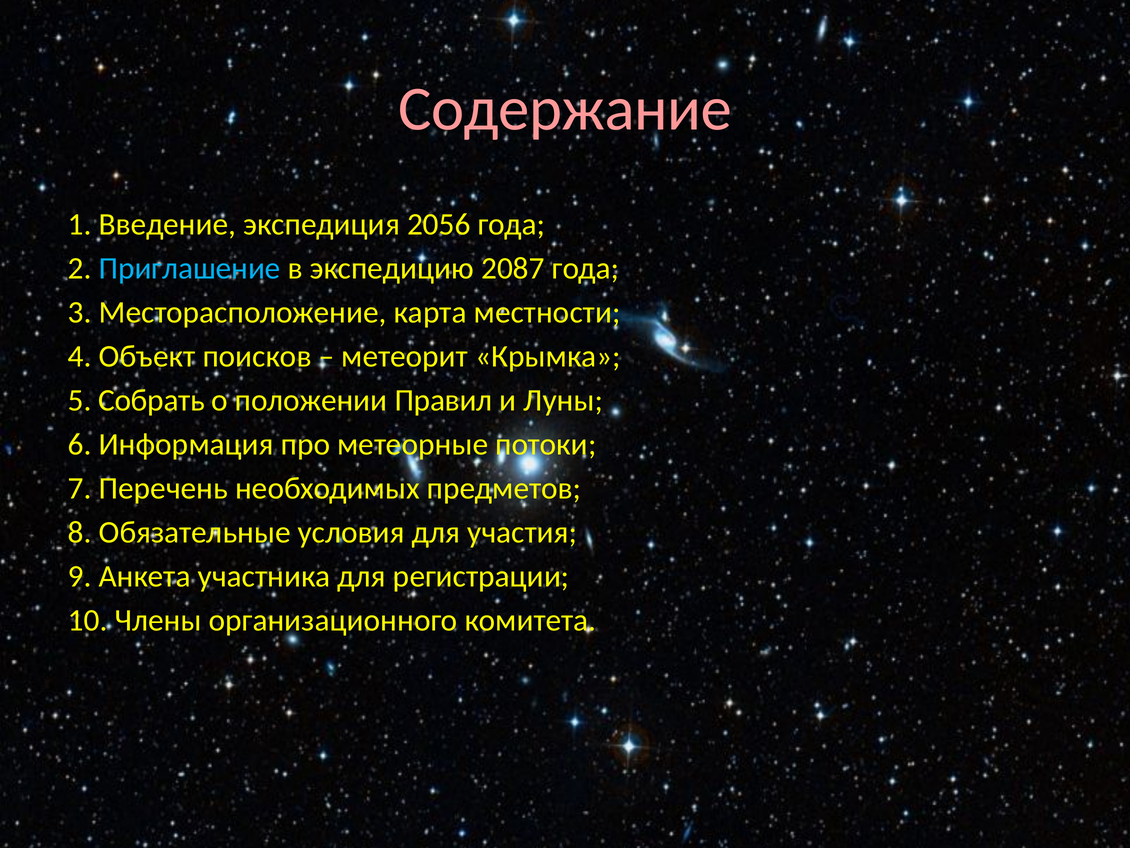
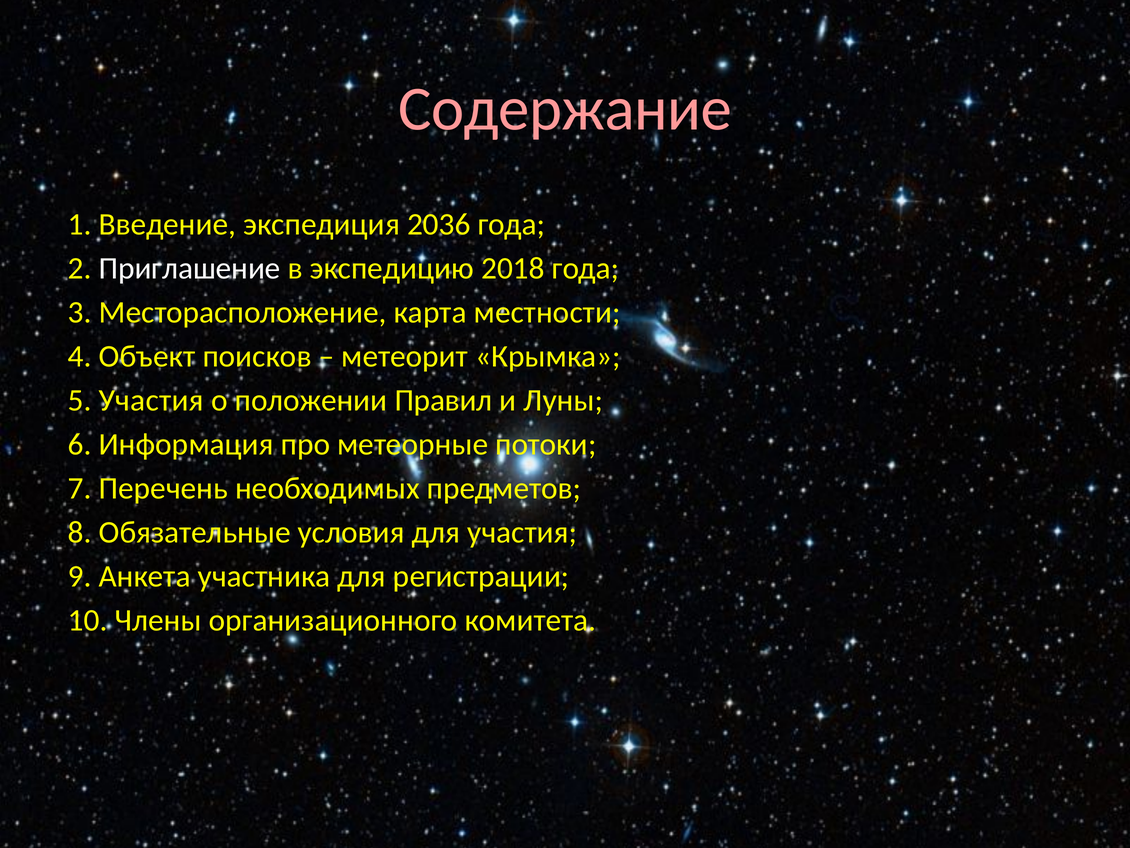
2056: 2056 -> 2036
Приглашение colour: light blue -> white
2087: 2087 -> 2018
5 Собрать: Собрать -> Участия
